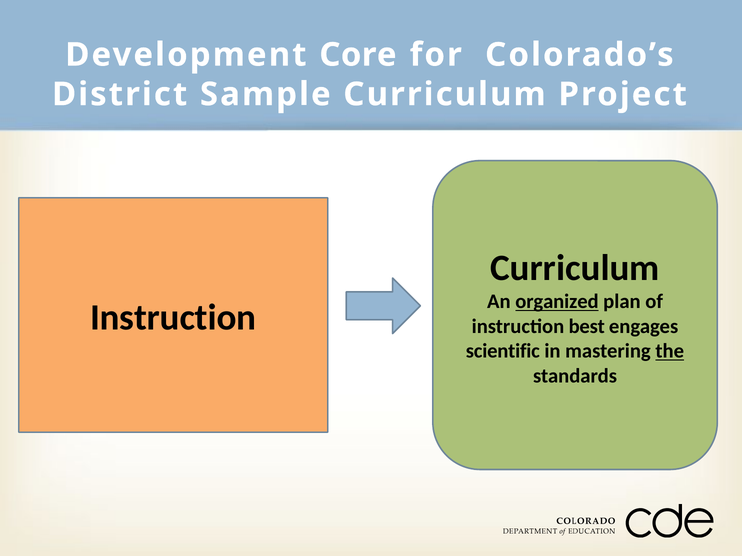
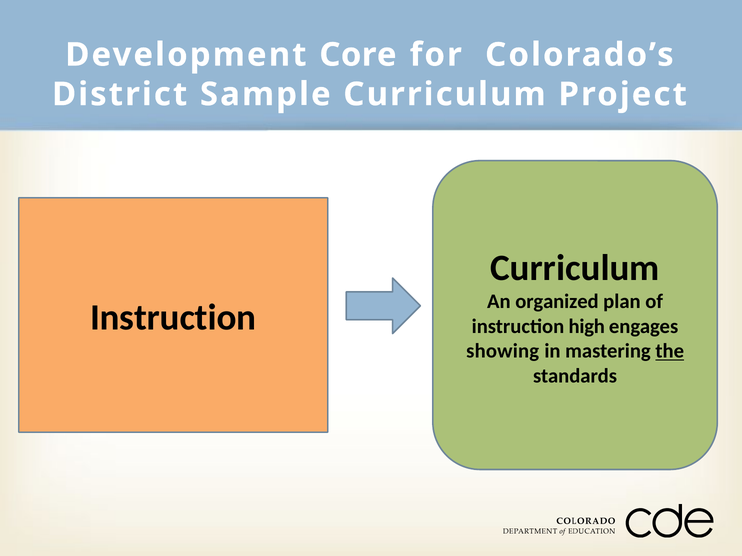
organized underline: present -> none
best: best -> high
scientific: scientific -> showing
